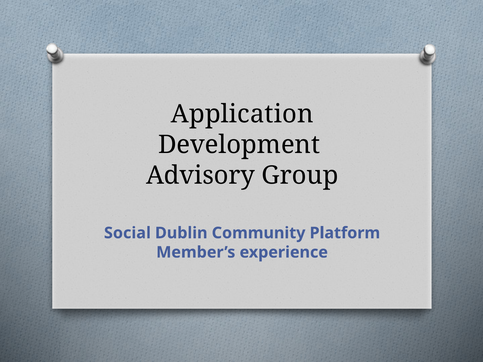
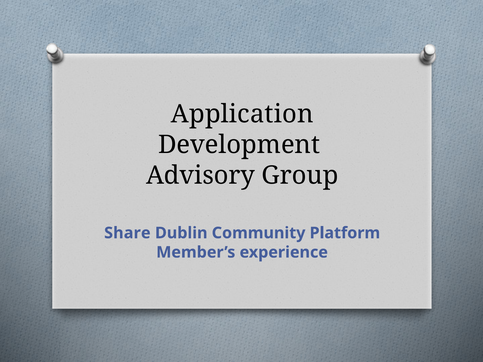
Social: Social -> Share
